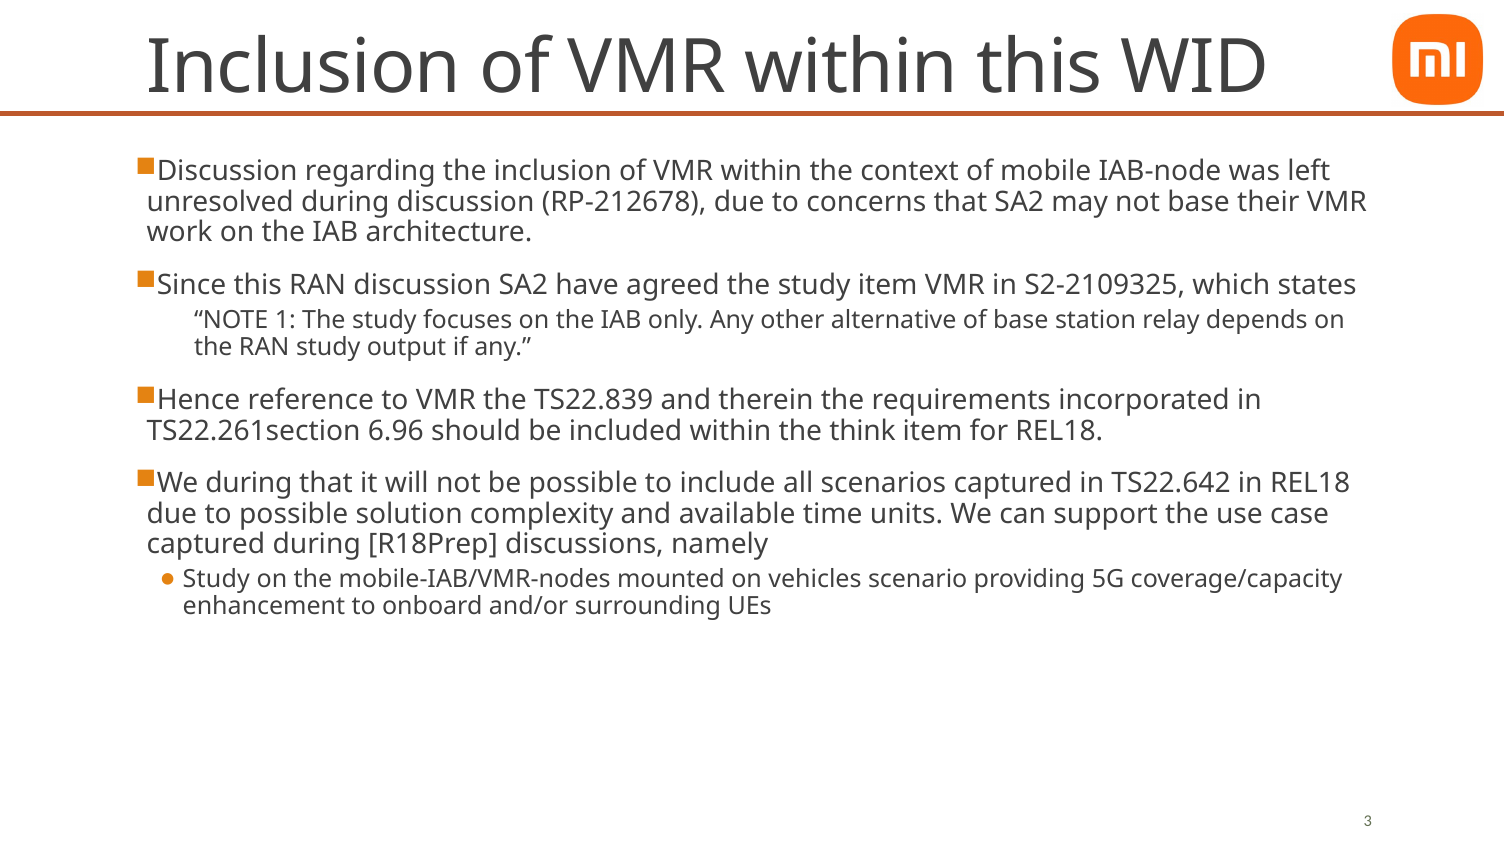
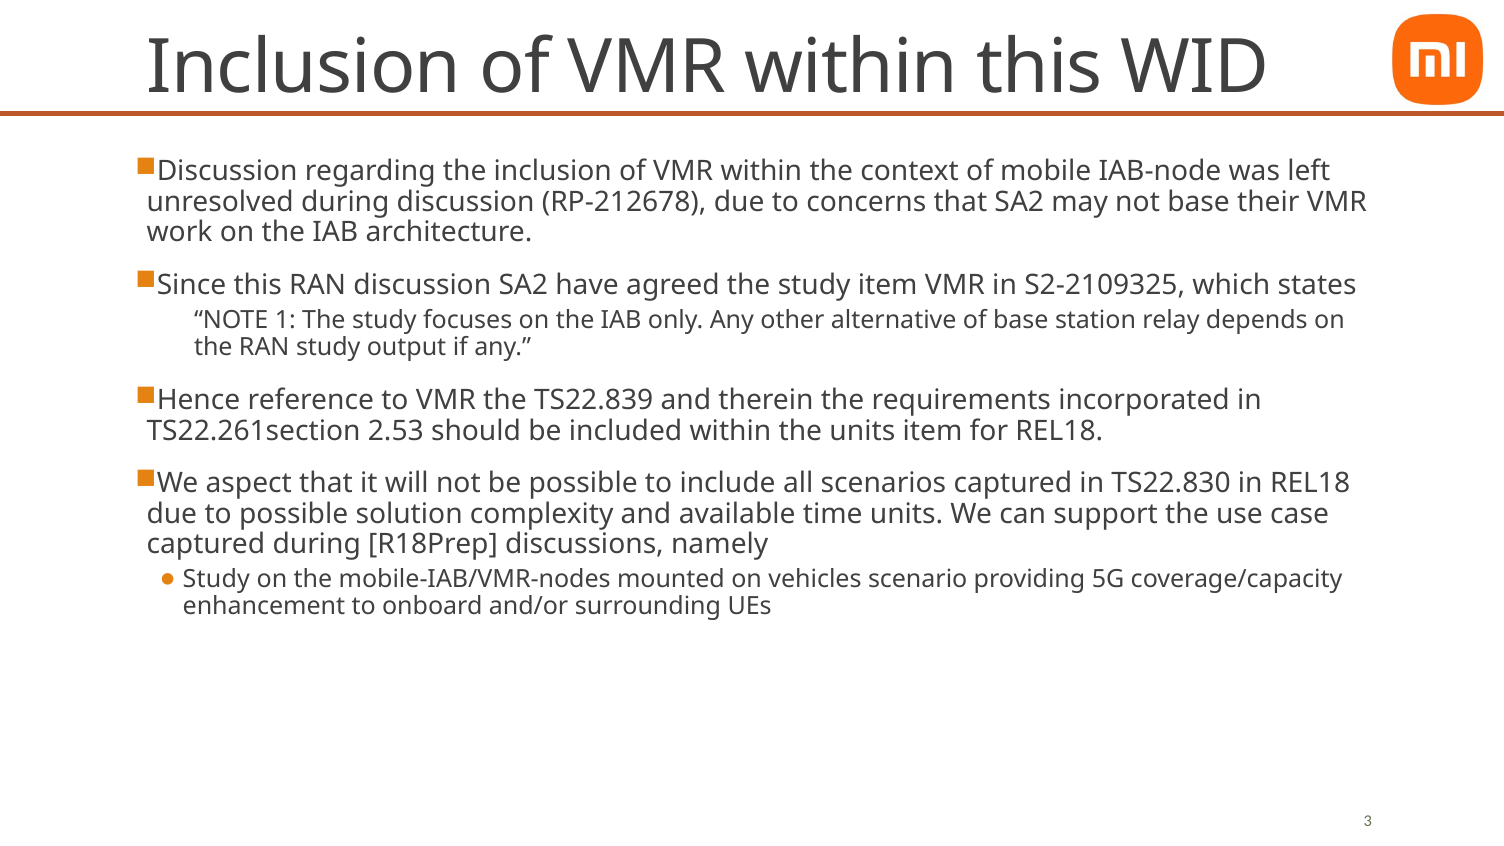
6.96: 6.96 -> 2.53
the think: think -> units
We during: during -> aspect
TS22.642: TS22.642 -> TS22.830
